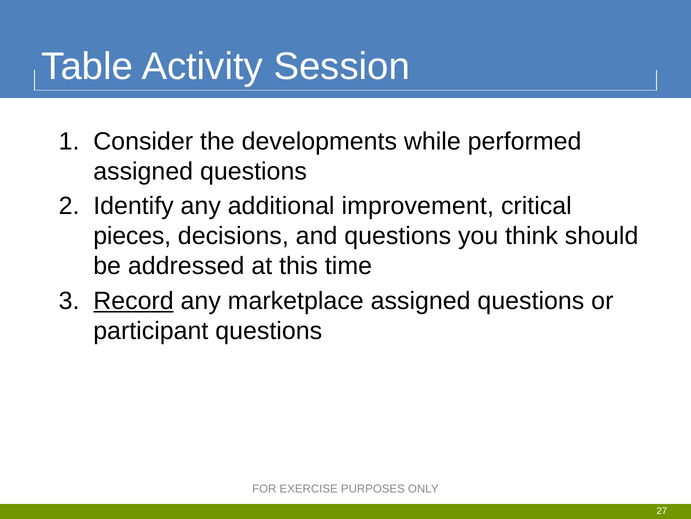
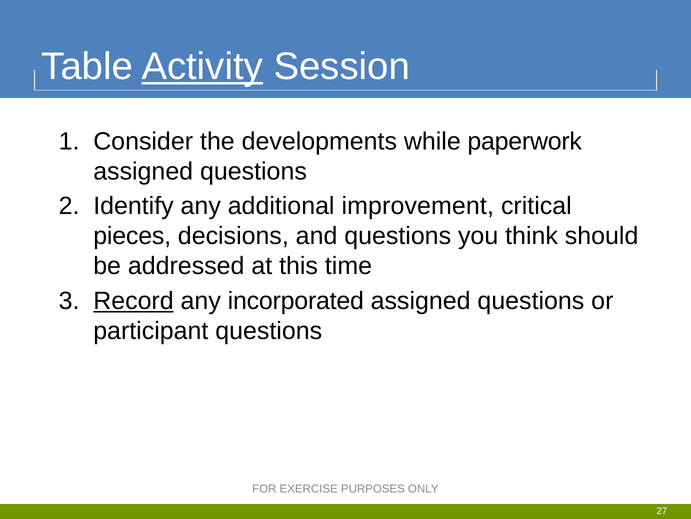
Activity underline: none -> present
performed: performed -> paperwork
marketplace: marketplace -> incorporated
